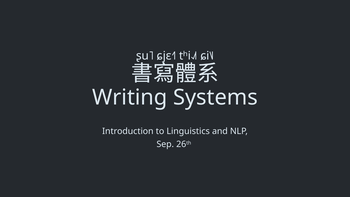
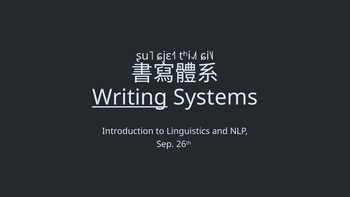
Writing underline: none -> present
